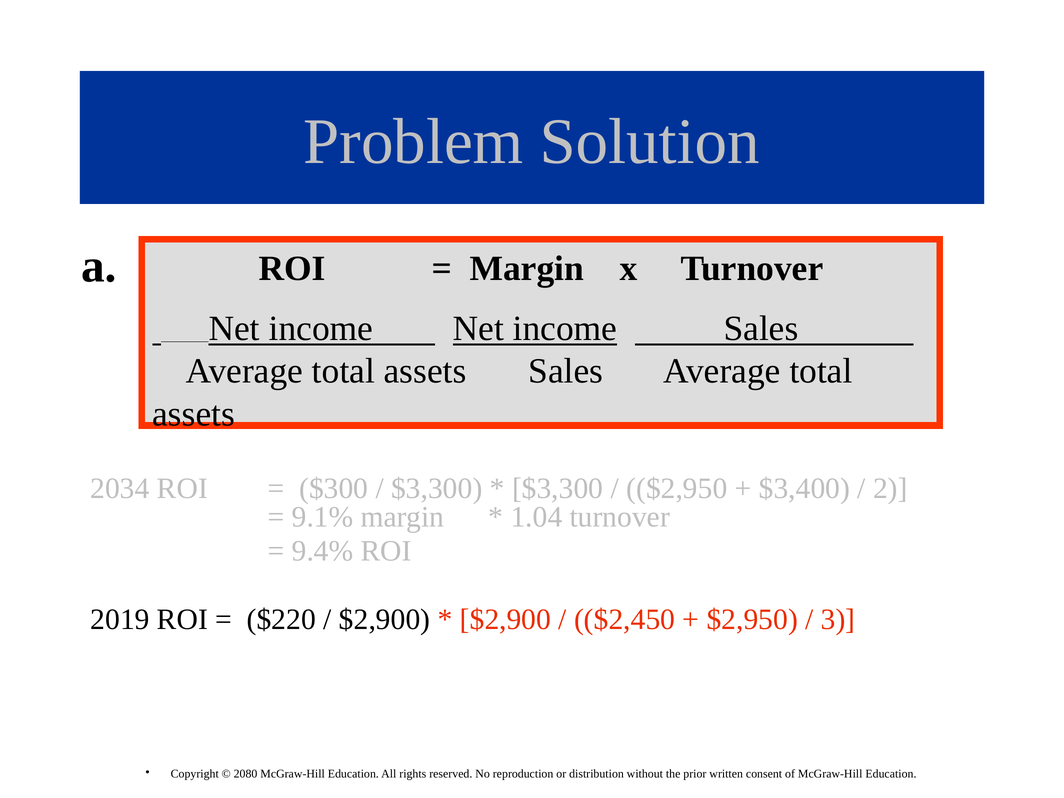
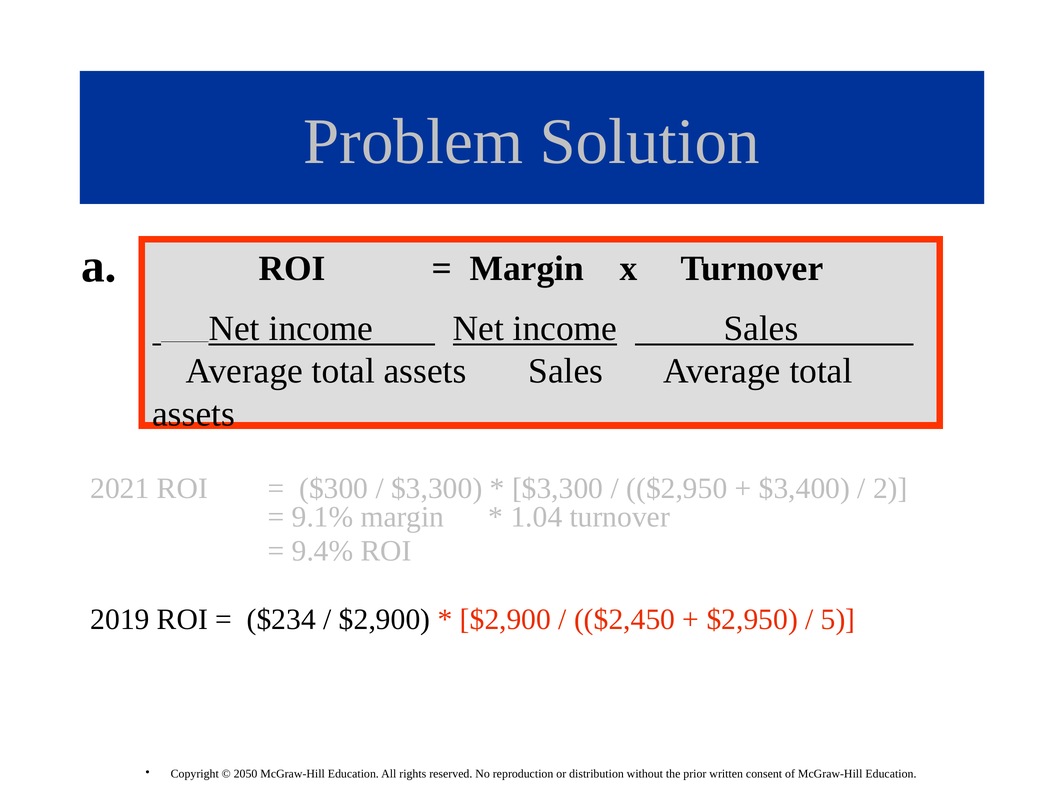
2034: 2034 -> 2021
$220: $220 -> $234
3: 3 -> 5
2080: 2080 -> 2050
